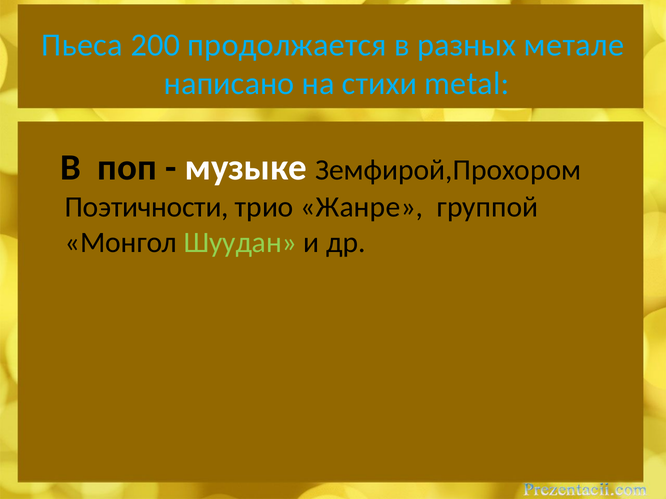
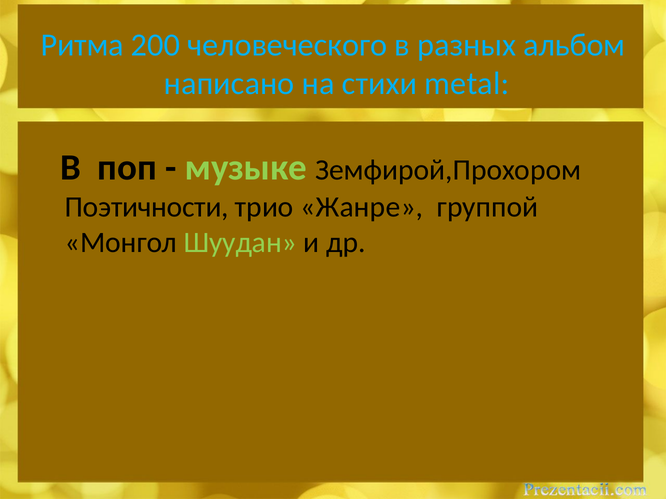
Пьеса: Пьеса -> Ритма
продолжается: продолжается -> человеческого
метале: метале -> альбом
музыке colour: white -> light green
